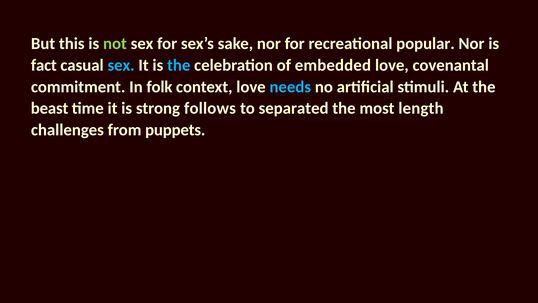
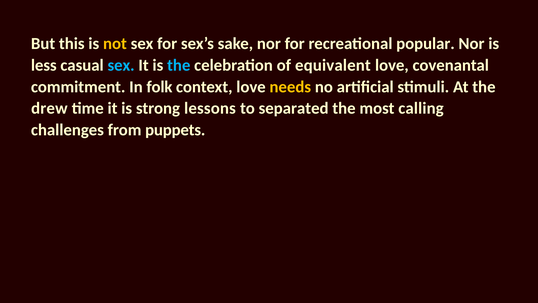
not colour: light green -> yellow
fact: fact -> less
embedded: embedded -> equivalent
needs colour: light blue -> yellow
beast: beast -> drew
follows: follows -> lessons
length: length -> calling
